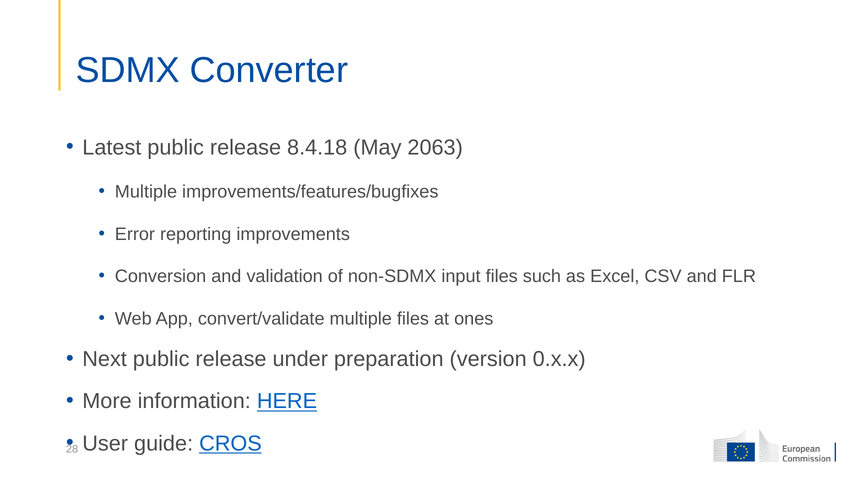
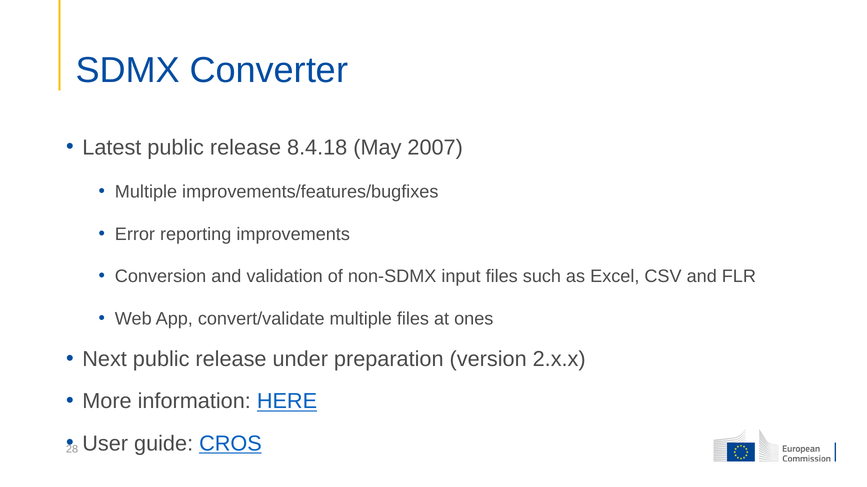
2063: 2063 -> 2007
0.x.x: 0.x.x -> 2.x.x
